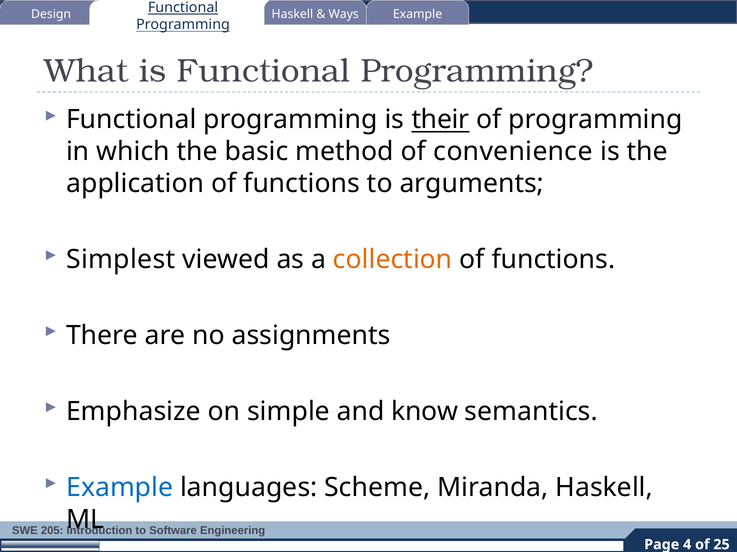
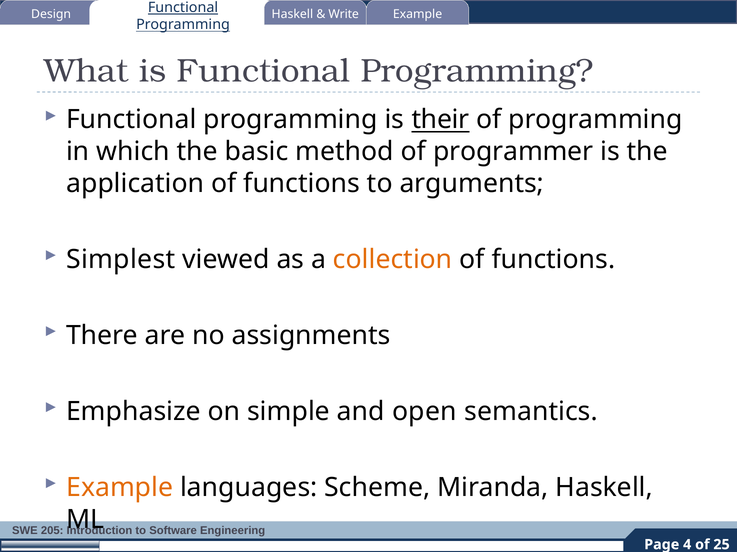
Ways: Ways -> Write
convenience: convenience -> programmer
know: know -> open
Example at (120, 488) colour: blue -> orange
